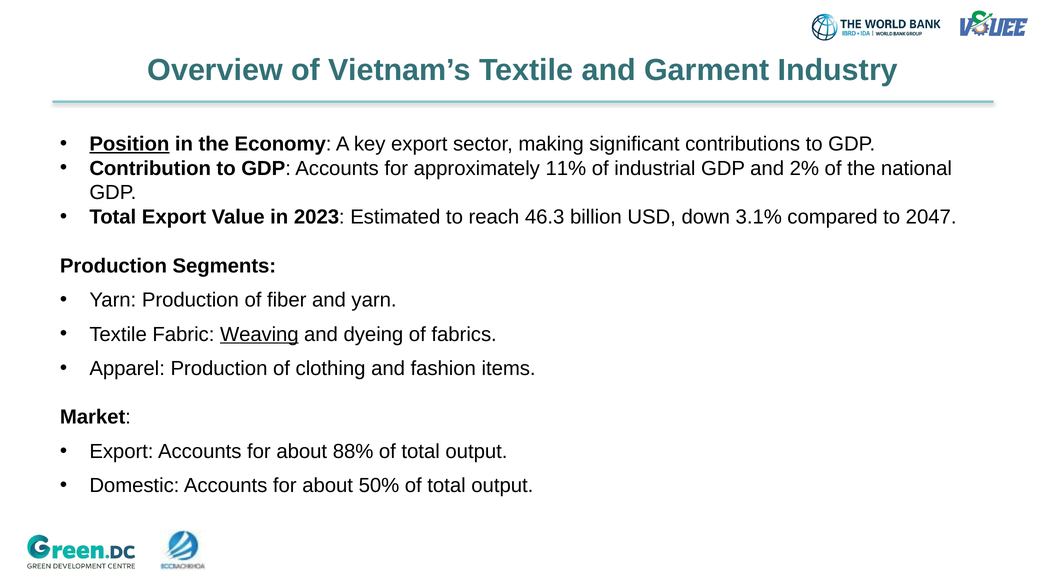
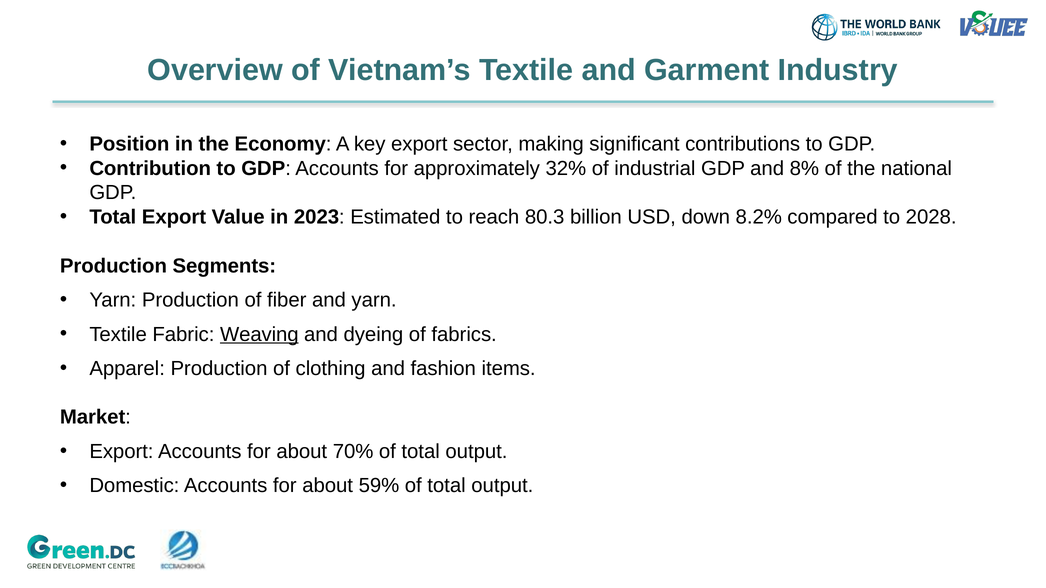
Position underline: present -> none
11%: 11% -> 32%
2%: 2% -> 8%
46.3: 46.3 -> 80.3
3.1%: 3.1% -> 8.2%
2047: 2047 -> 2028
88%: 88% -> 70%
50%: 50% -> 59%
